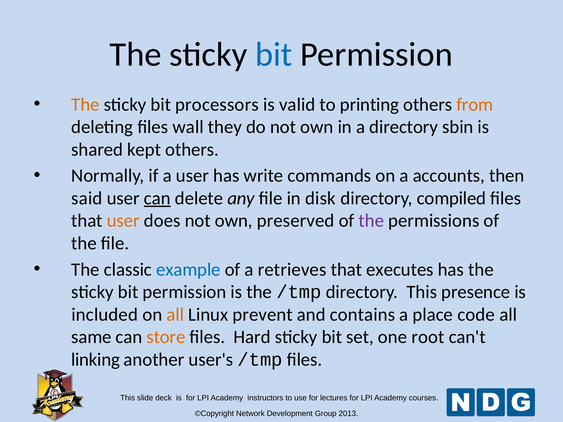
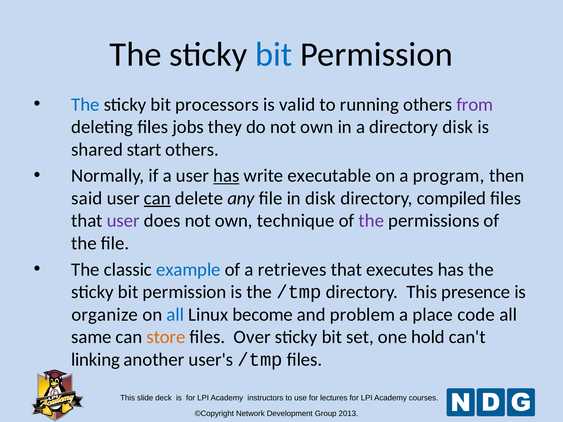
The at (85, 105) colour: orange -> blue
printing: printing -> running
from colour: orange -> purple
wall: wall -> jobs
directory sbin: sbin -> disk
kept: kept -> start
has at (226, 176) underline: none -> present
commands: commands -> executable
accounts: accounts -> program
user at (123, 221) colour: orange -> purple
preserved: preserved -> technique
included: included -> organize
all at (175, 315) colour: orange -> blue
prevent: prevent -> become
contains: contains -> problem
Hard: Hard -> Over
root: root -> hold
